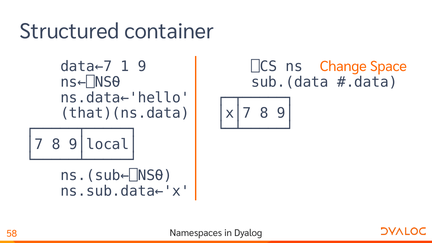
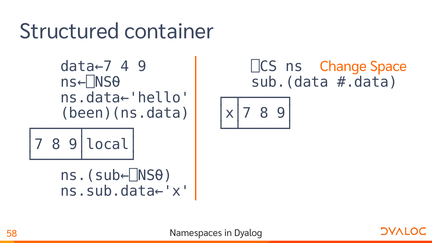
1: 1 -> 4
that)(ns.data: that)(ns.data -> been)(ns.data
